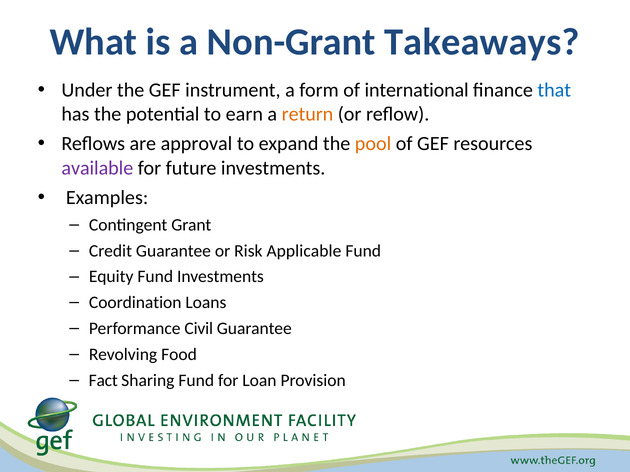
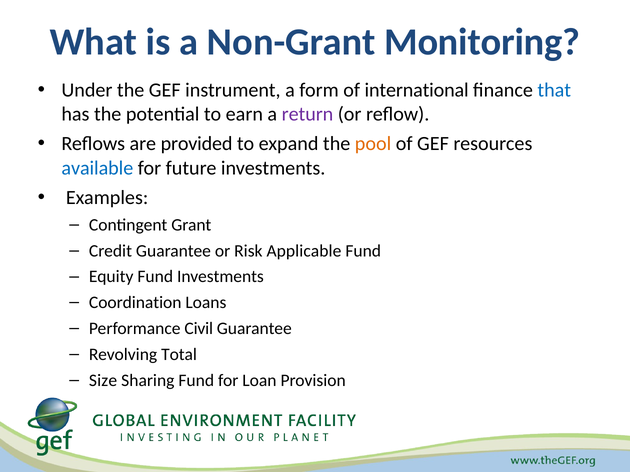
Takeaways: Takeaways -> Monitoring
return colour: orange -> purple
approval: approval -> provided
available colour: purple -> blue
Food: Food -> Total
Fact: Fact -> Size
